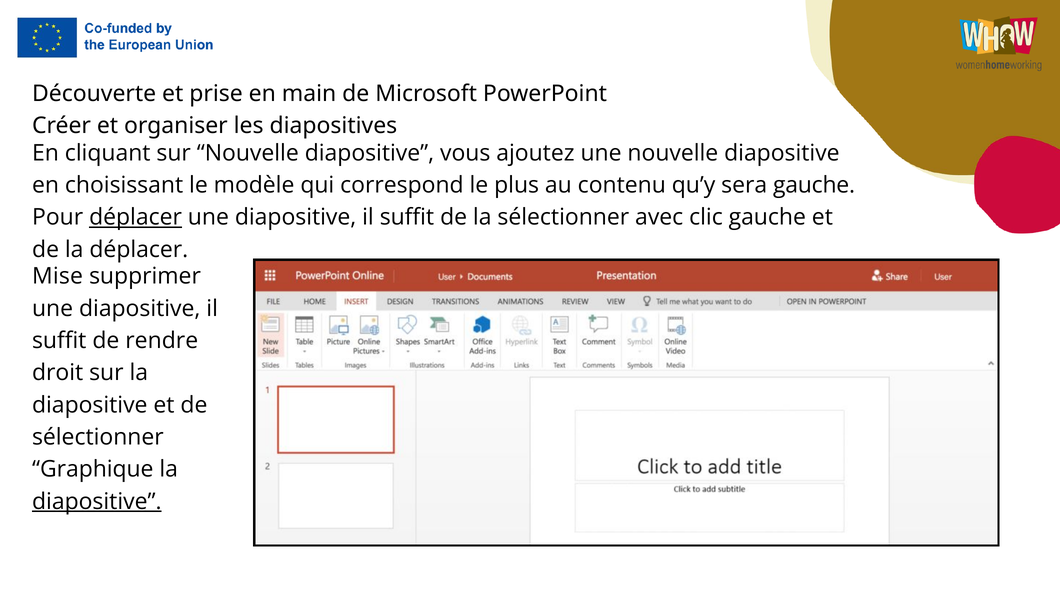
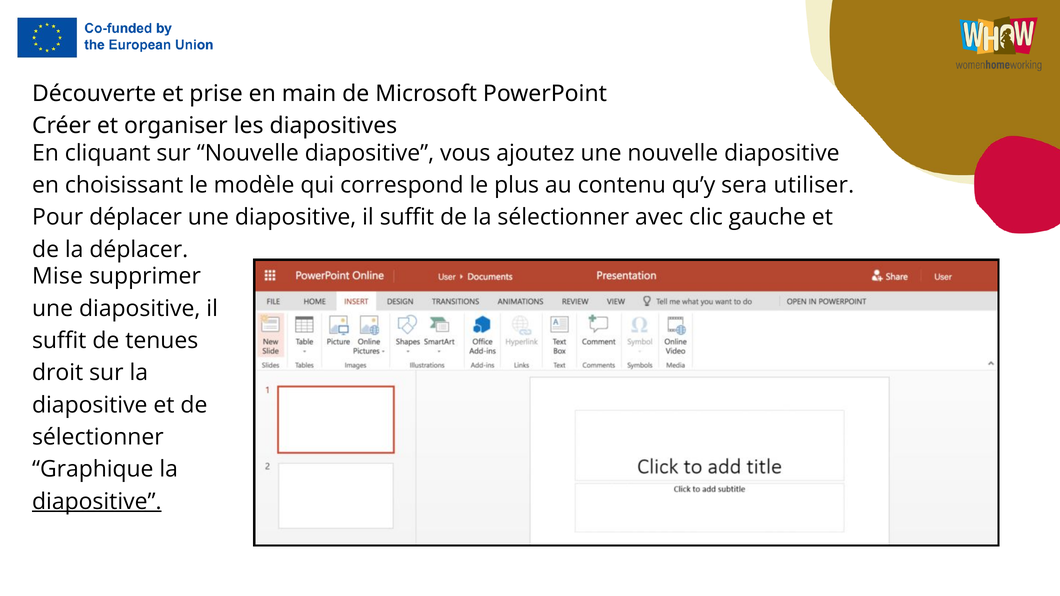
sera gauche: gauche -> utiliser
déplacer at (136, 217) underline: present -> none
rendre: rendre -> tenues
